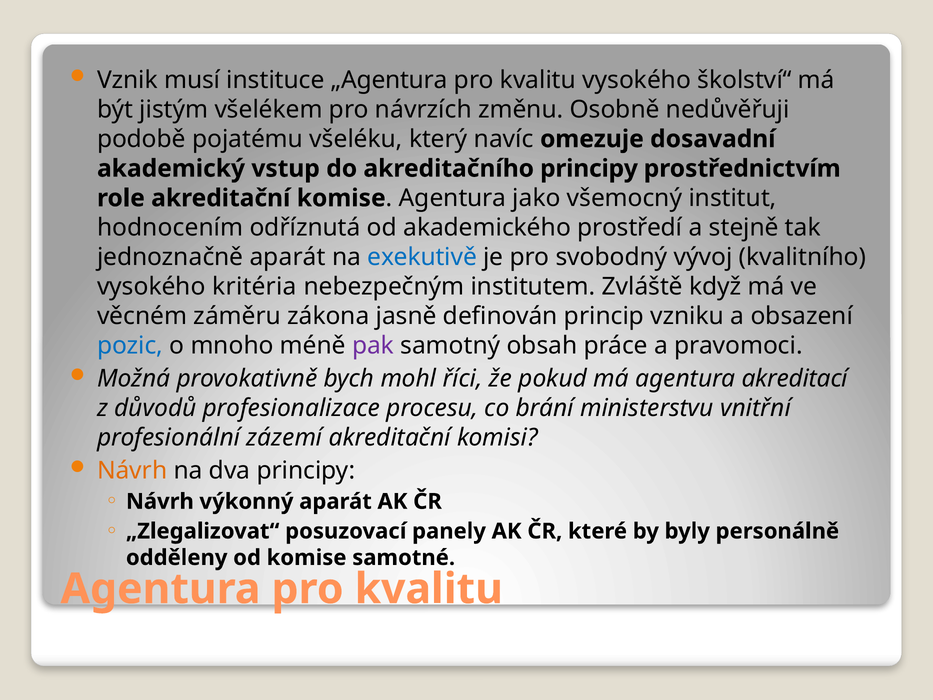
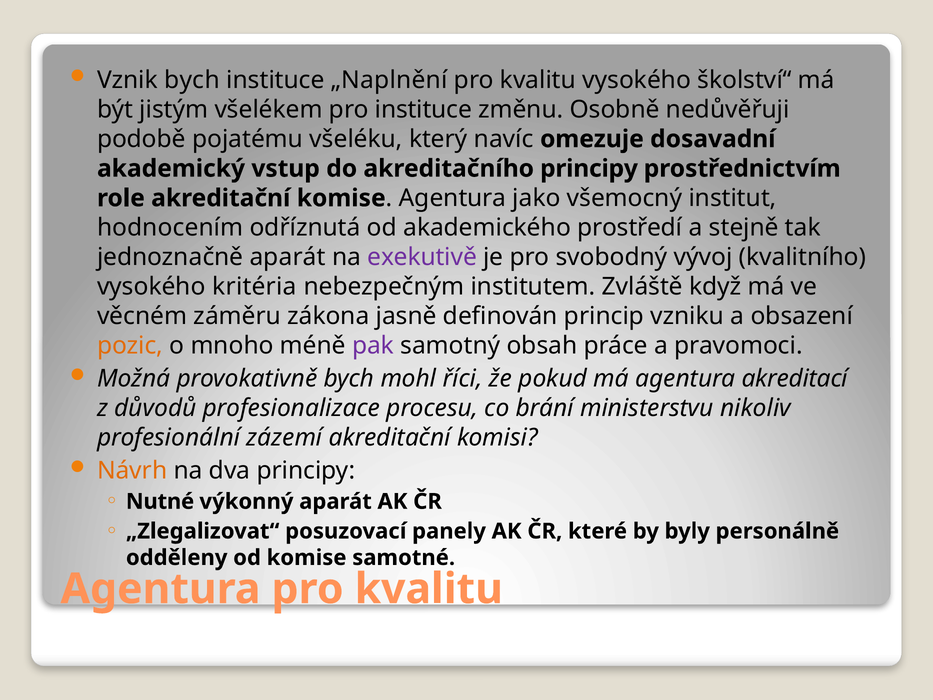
Vznik musí: musí -> bych
„Agentura: „Agentura -> „Naplnění
pro návrzích: návrzích -> instituce
exekutivě colour: blue -> purple
pozic colour: blue -> orange
vnitřní: vnitřní -> nikoliv
Návrh at (160, 501): Návrh -> Nutné
